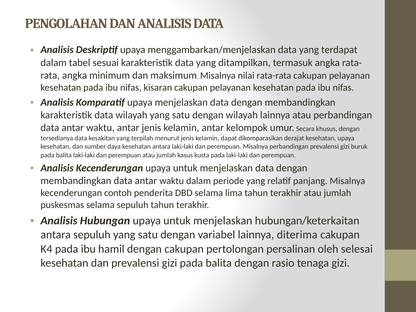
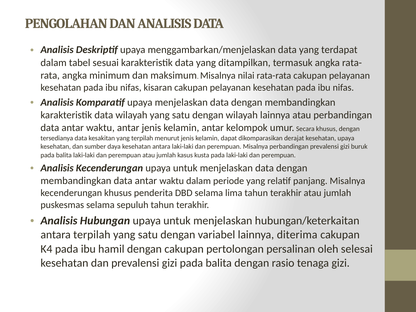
kecenderungan contoh: contoh -> khusus
antara sepuluh: sepuluh -> terpilah
